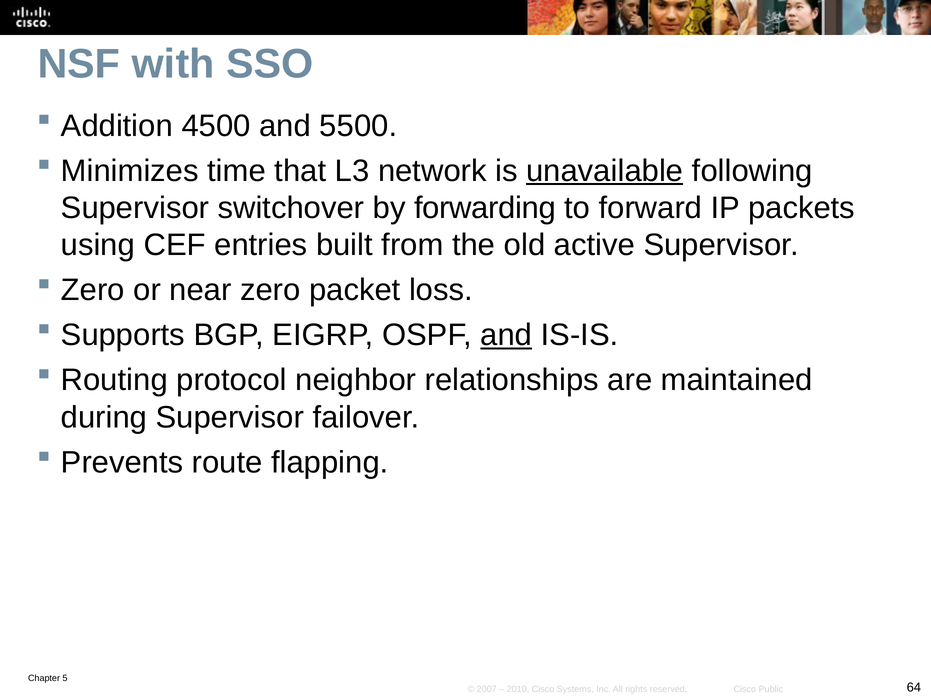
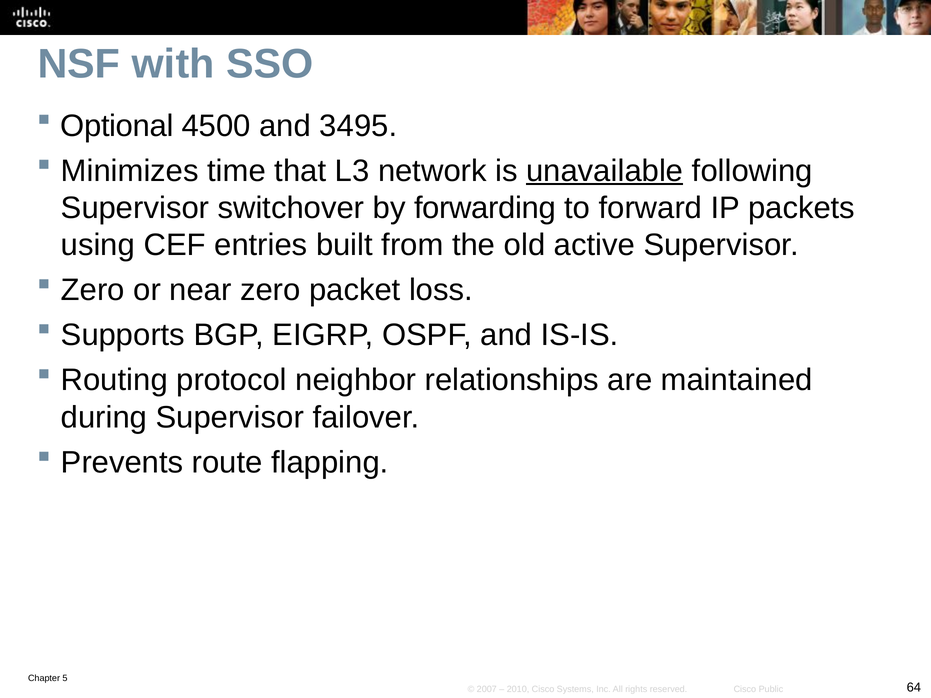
Addition: Addition -> Optional
5500: 5500 -> 3495
and at (506, 335) underline: present -> none
